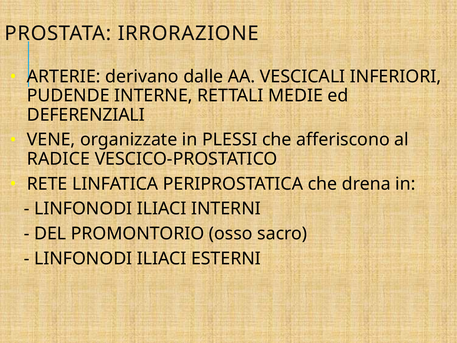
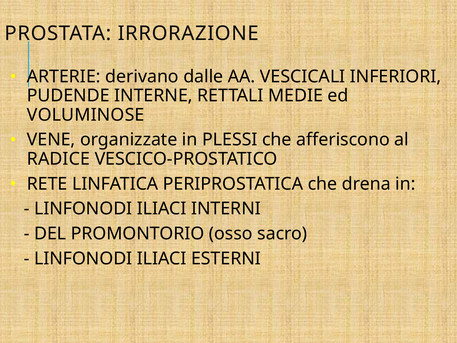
DEFERENZIALI: DEFERENZIALI -> VOLUMINOSE
